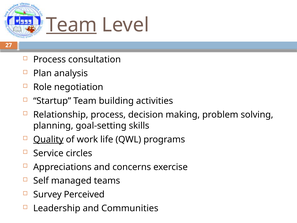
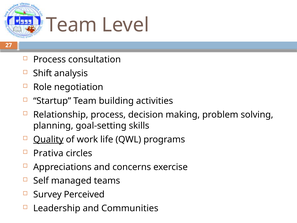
Team at (71, 25) underline: present -> none
Plan: Plan -> Shift
Service: Service -> Prativa
